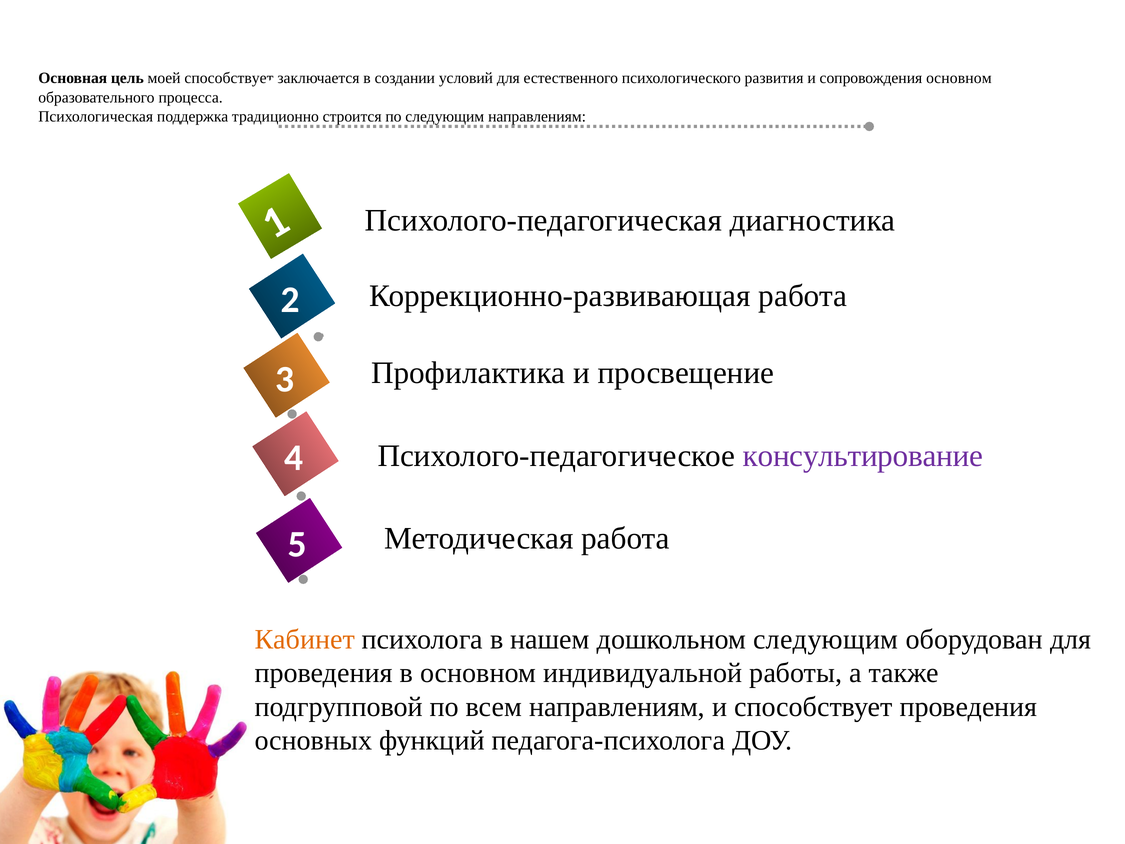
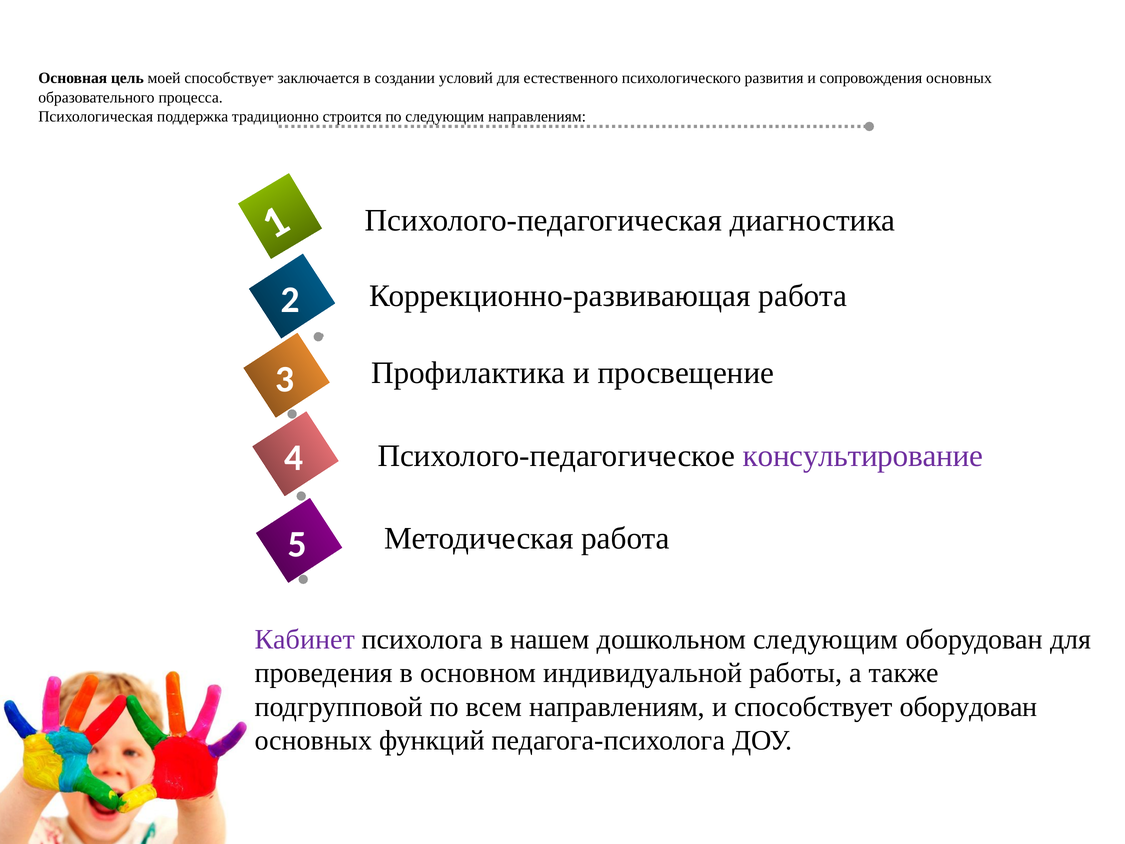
сопровождения основном: основном -> основных
Кабинет colour: orange -> purple
способствует проведения: проведения -> оборудован
